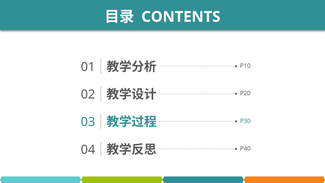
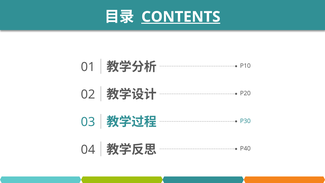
CONTENTS underline: none -> present
